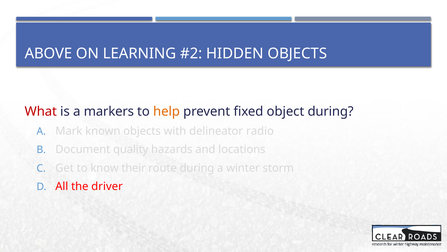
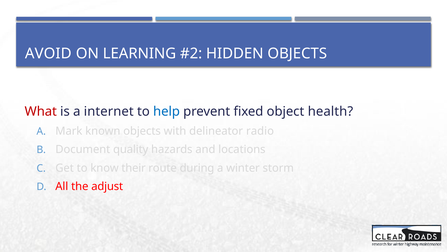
ABOVE: ABOVE -> AVOID
markers: markers -> internet
help colour: orange -> blue
object during: during -> health
driver: driver -> adjust
